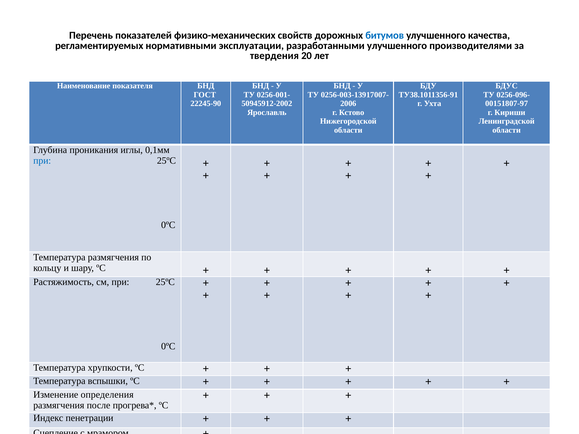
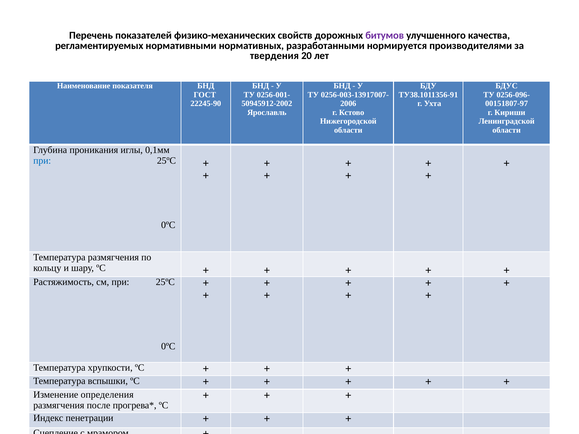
битумов colour: blue -> purple
эксплуатации: эксплуатации -> нормативных
разработанными улучшенного: улучшенного -> нормируется
